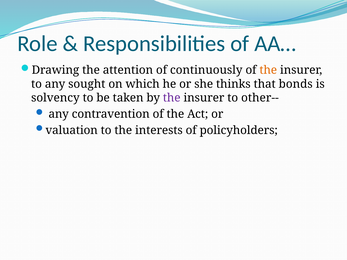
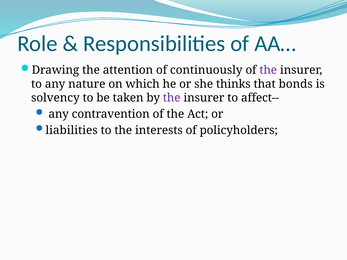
the at (268, 70) colour: orange -> purple
sought: sought -> nature
other--: other-- -> affect--
valuation: valuation -> liabilities
